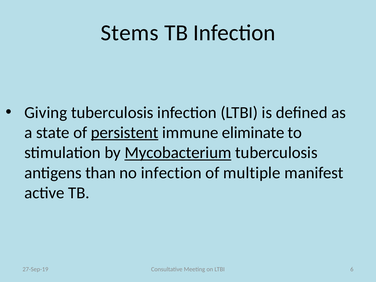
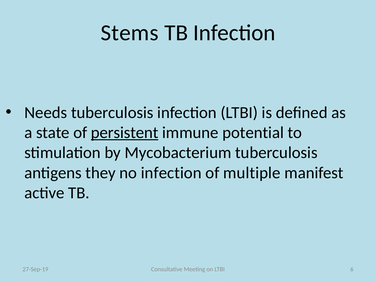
Giving: Giving -> Needs
eliminate: eliminate -> potential
Mycobacterium underline: present -> none
than: than -> they
